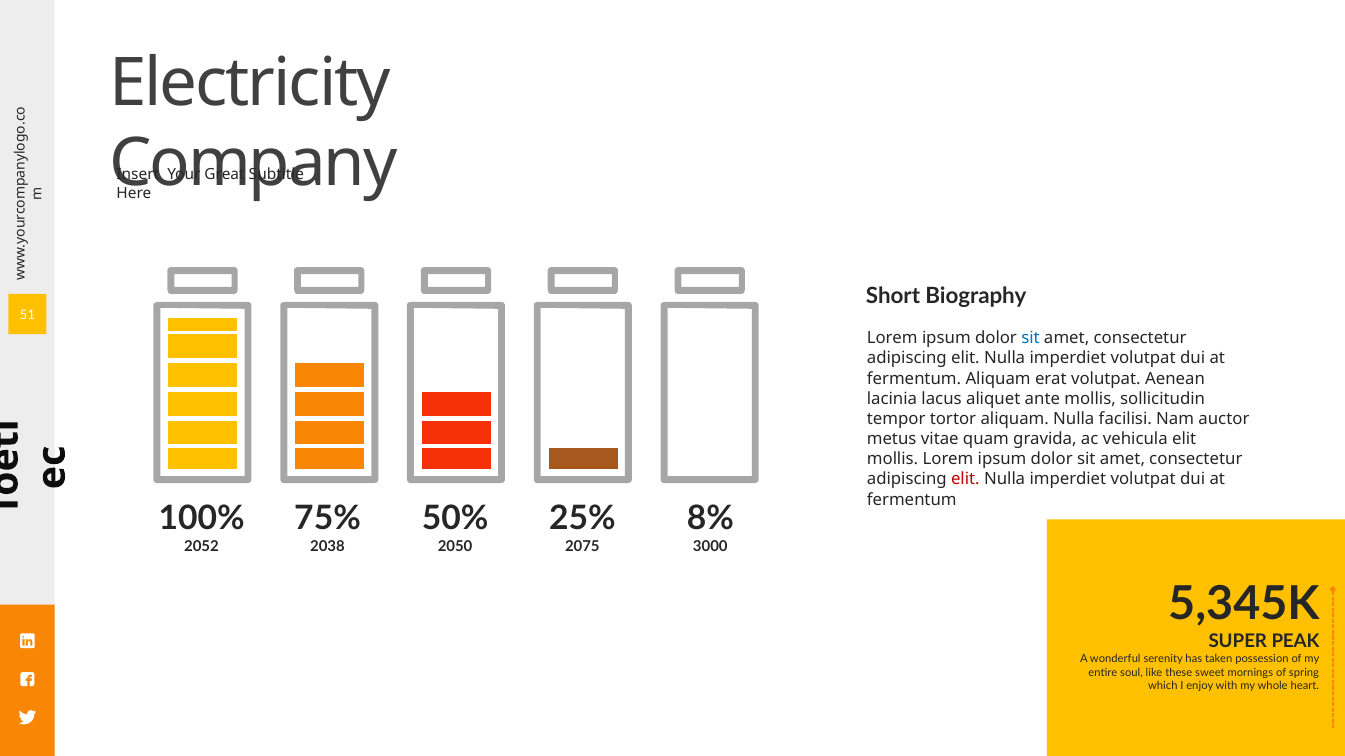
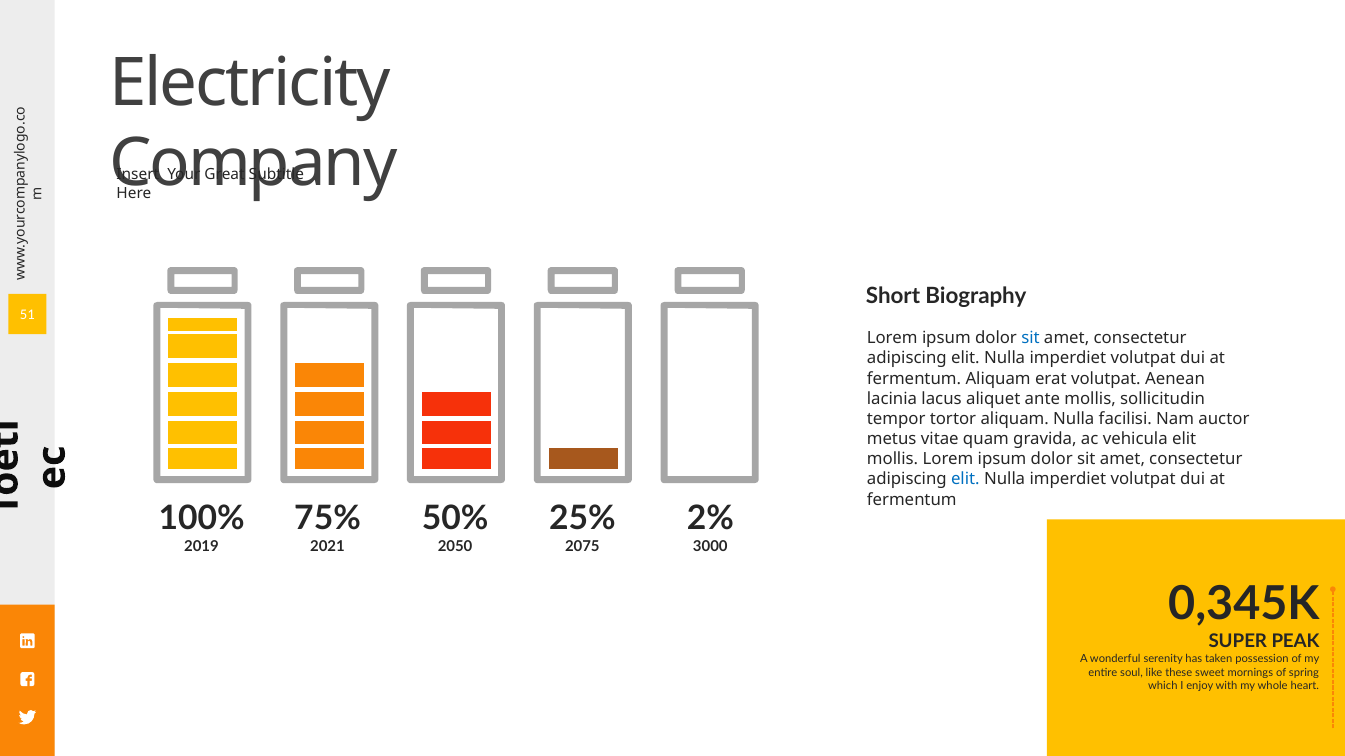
elit at (965, 480) colour: red -> blue
8%: 8% -> 2%
2052: 2052 -> 2019
2038: 2038 -> 2021
5,345K: 5,345K -> 0,345K
